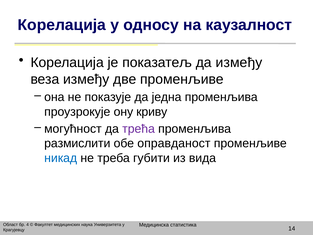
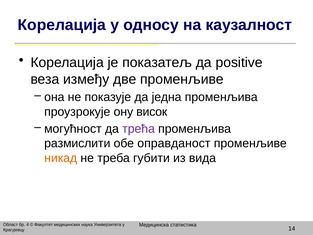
да између: између -> positive
криву: криву -> висок
никад colour: blue -> orange
